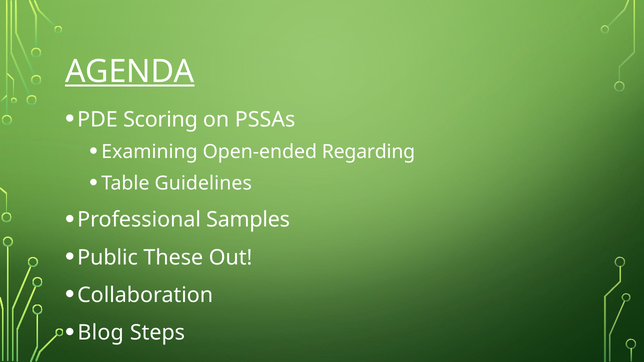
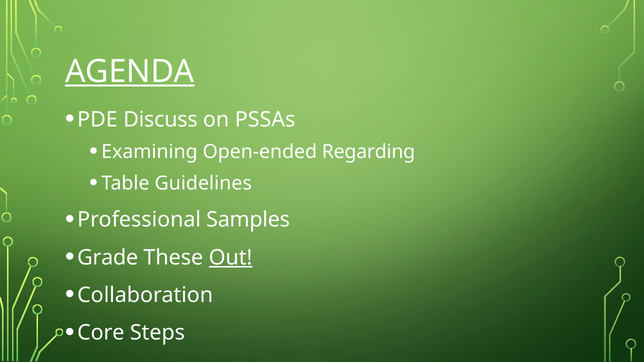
Scoring: Scoring -> Discuss
Public: Public -> Grade
Out underline: none -> present
Blog: Blog -> Core
